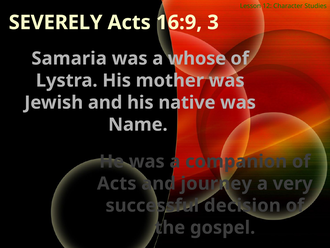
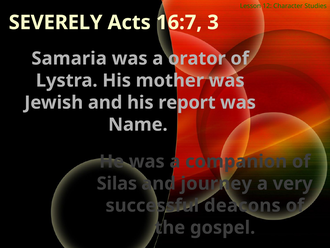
16:9: 16:9 -> 16:7
whose: whose -> orator
native: native -> report
Acts at (117, 183): Acts -> Silas
decision: decision -> deacons
